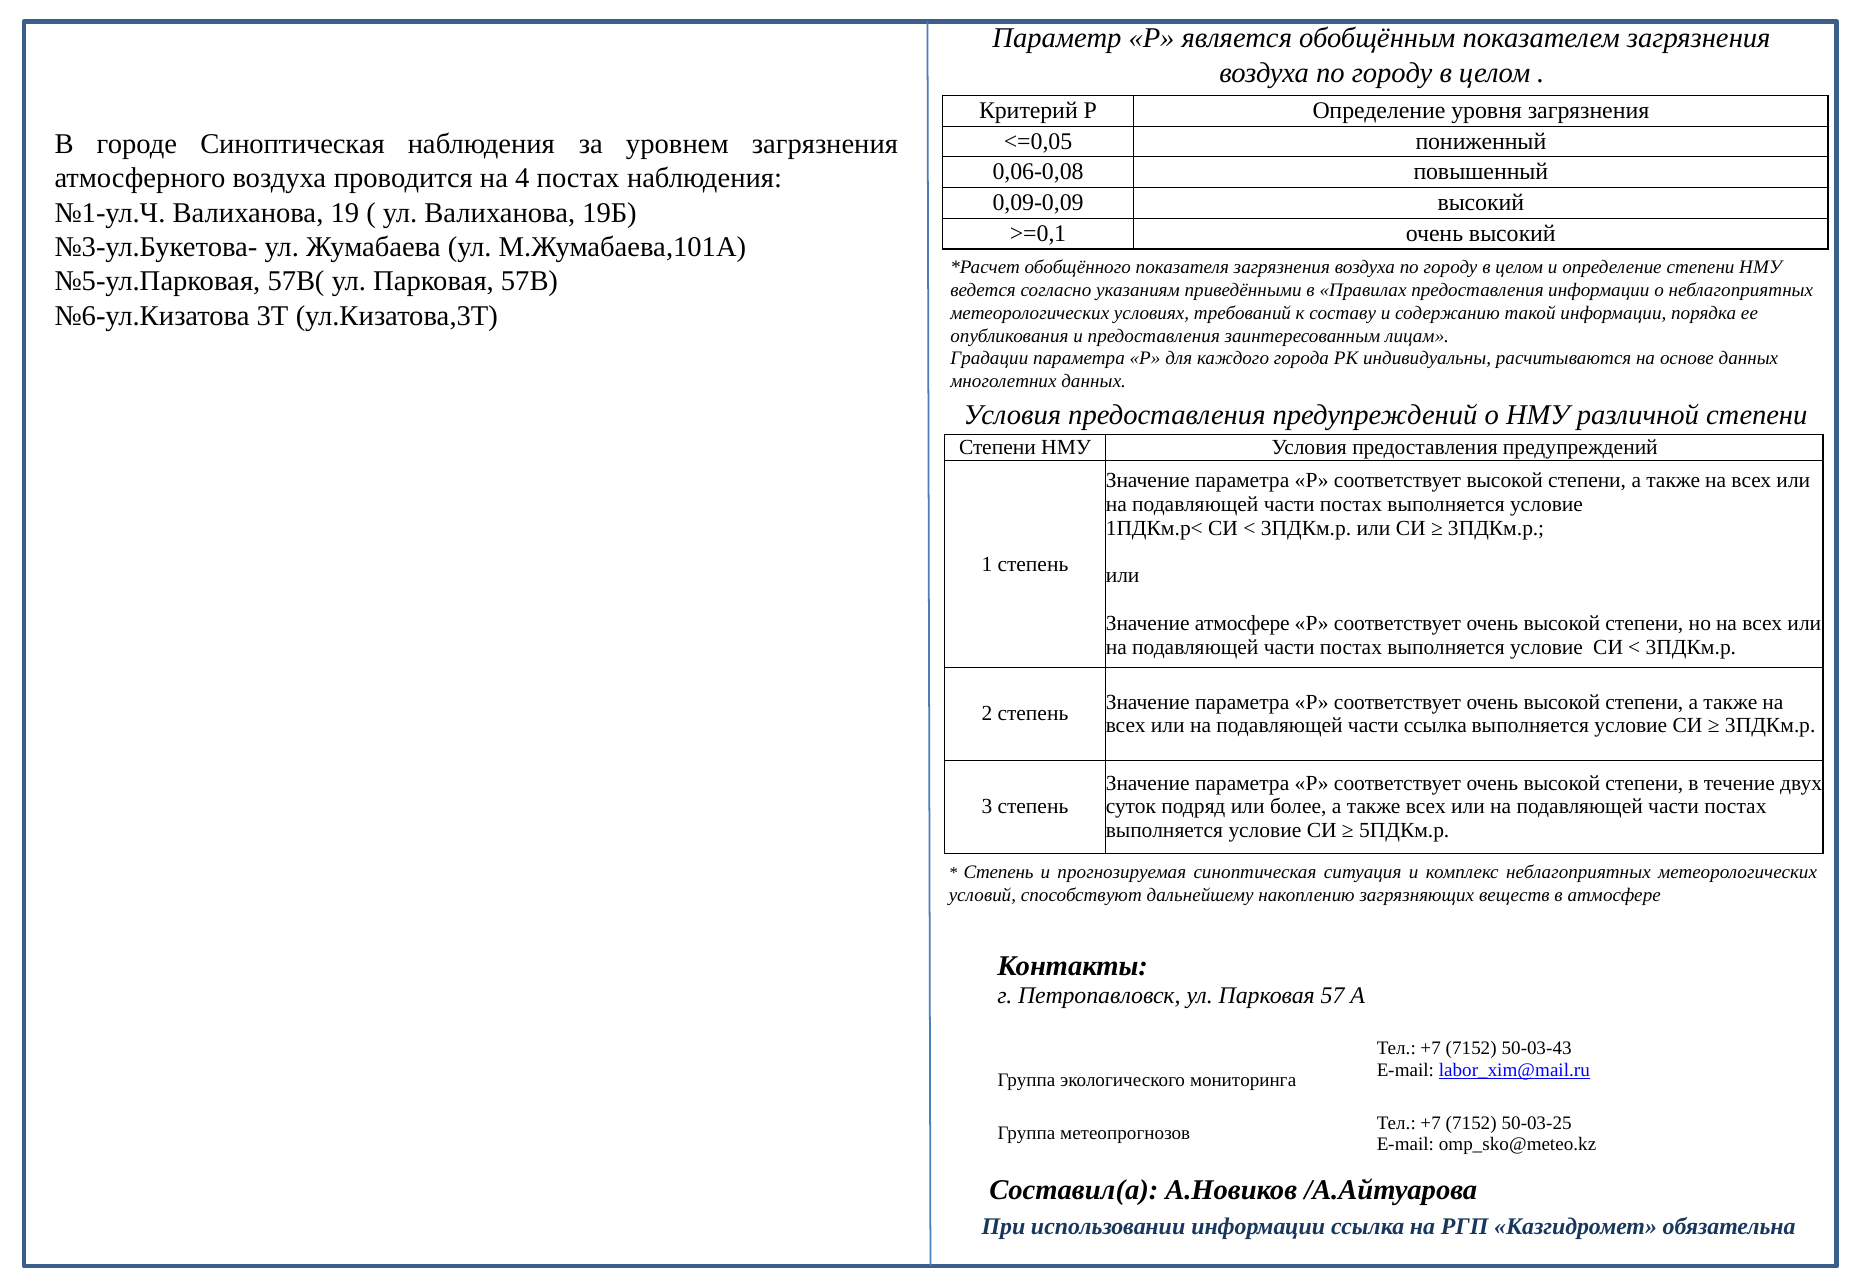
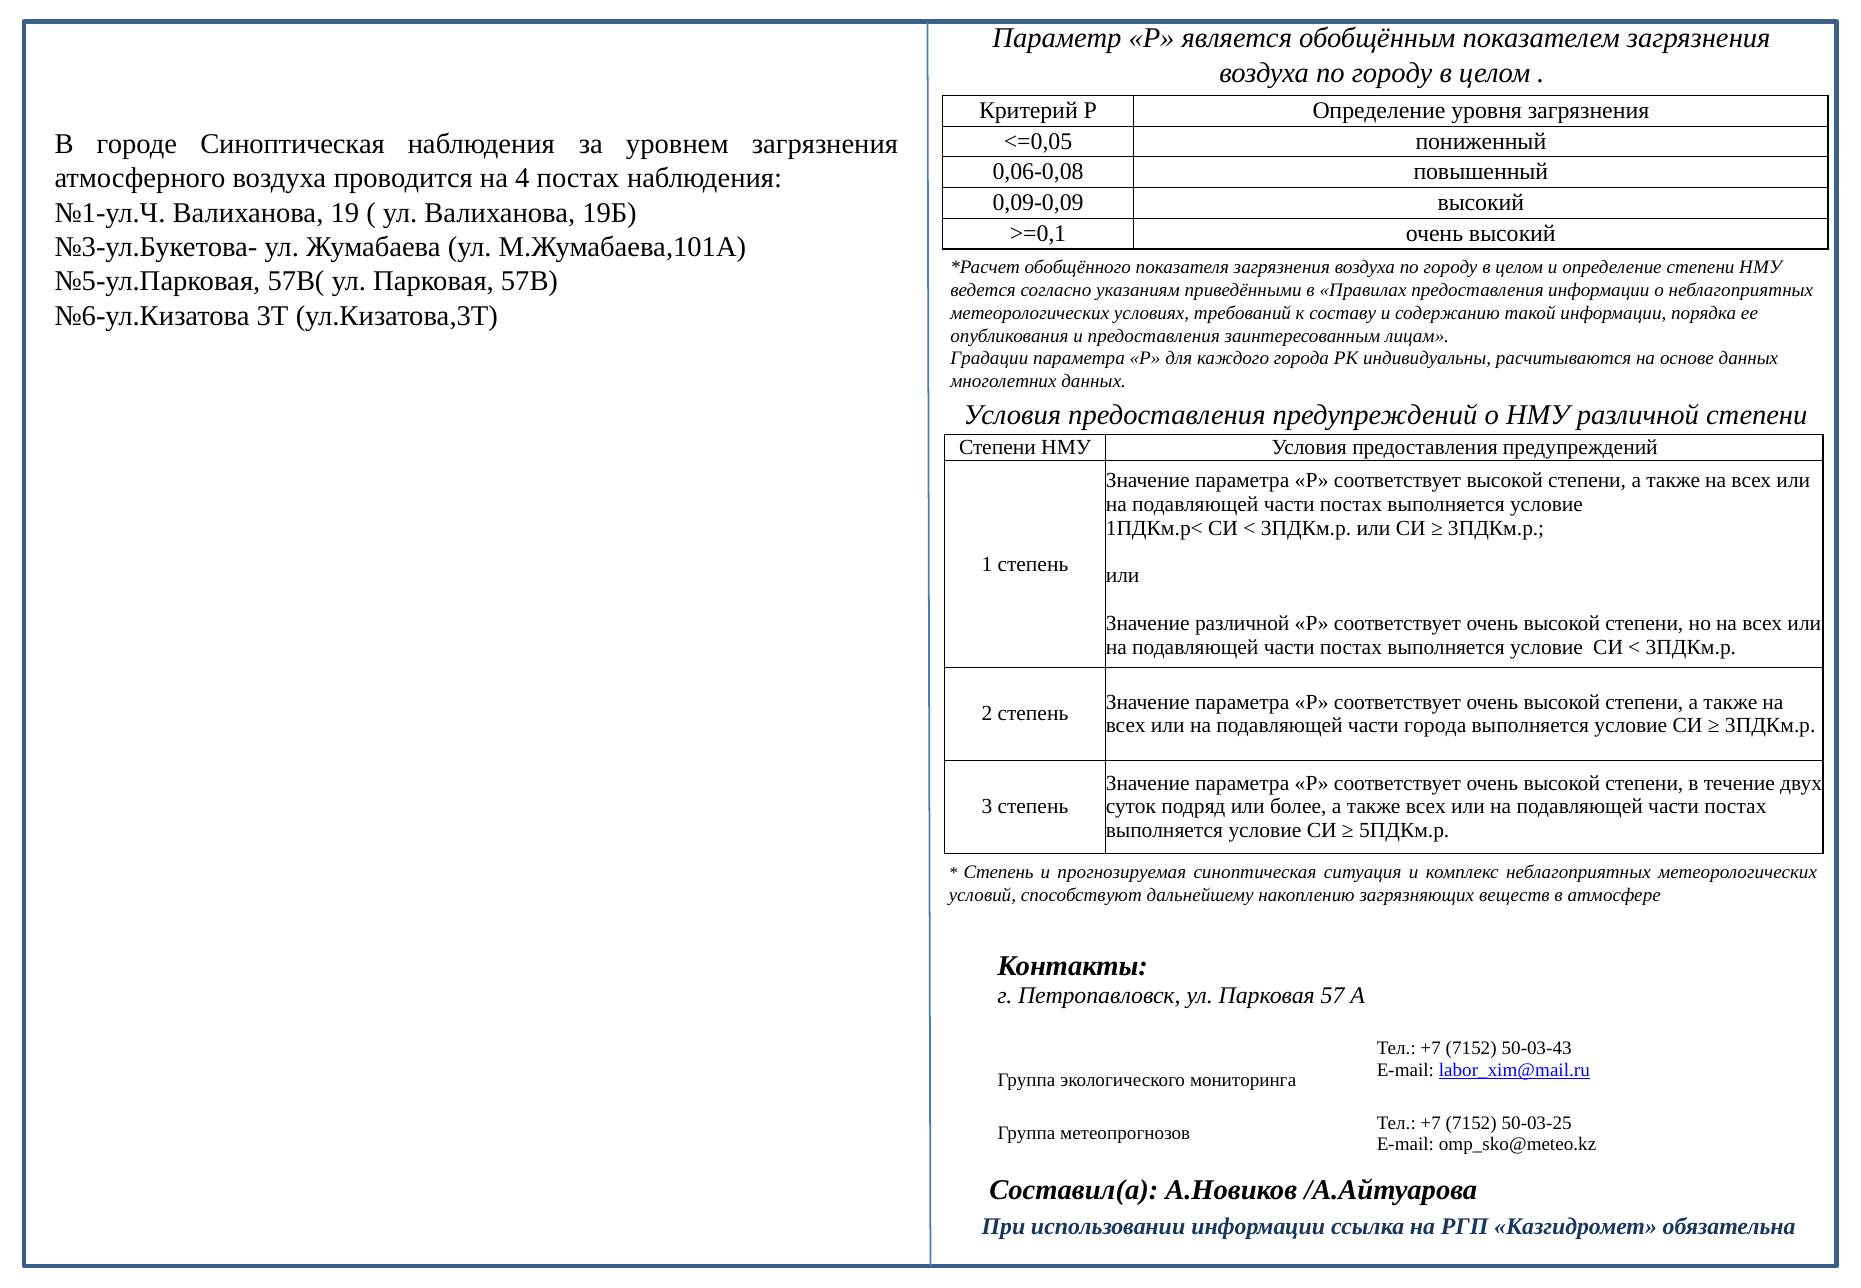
Значение атмосфере: атмосфере -> различной
части ссылка: ссылка -> города
